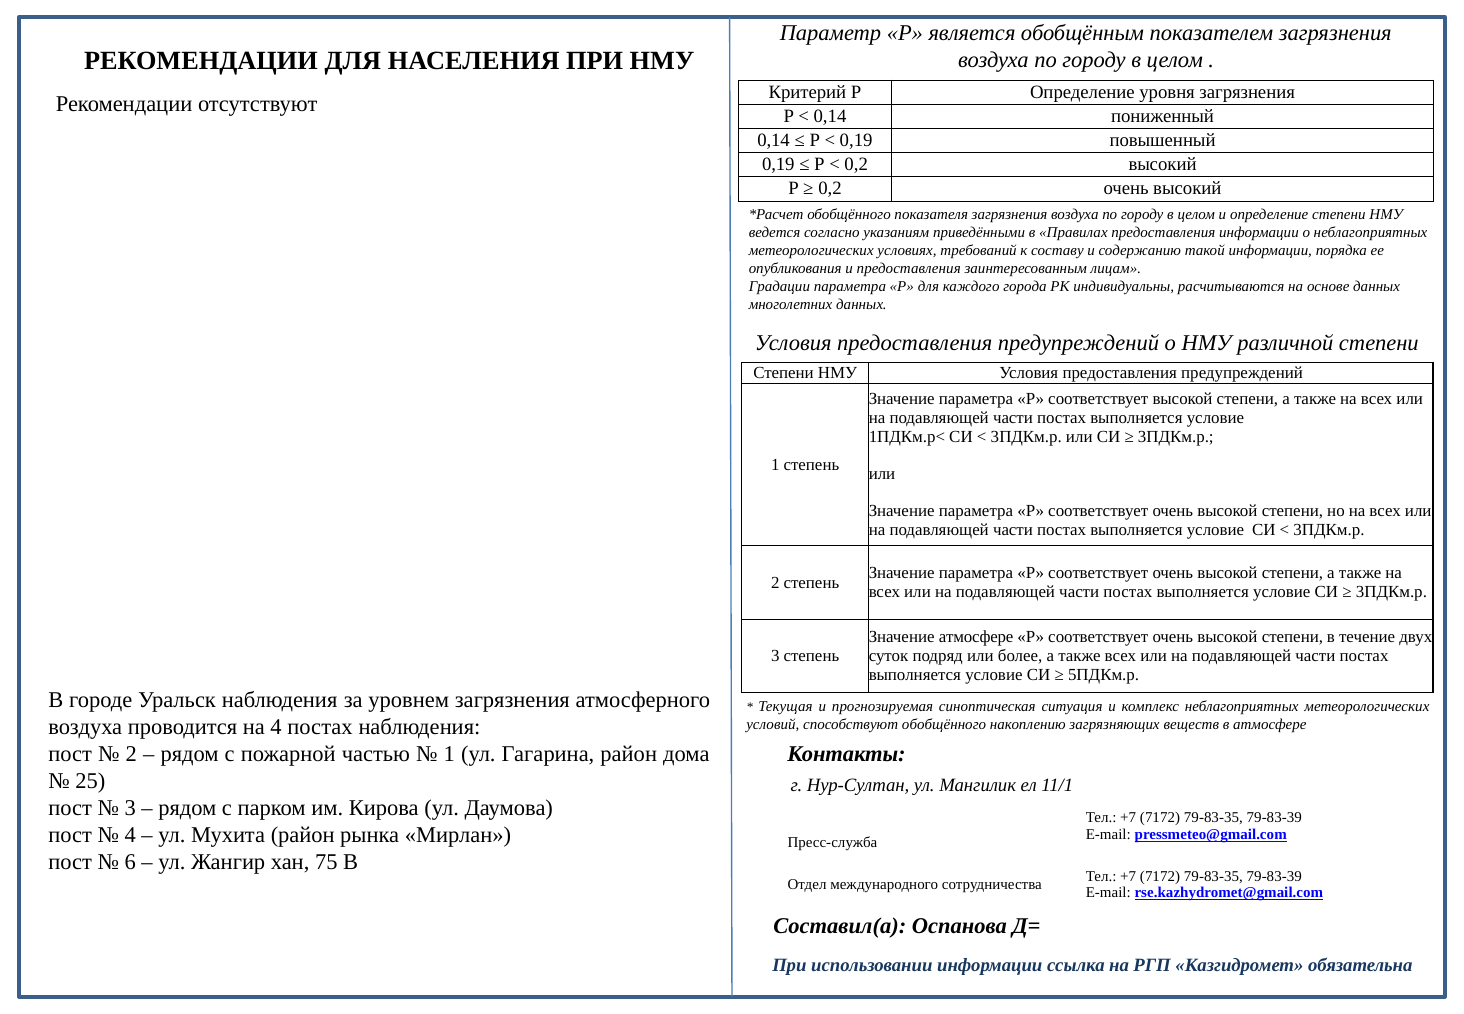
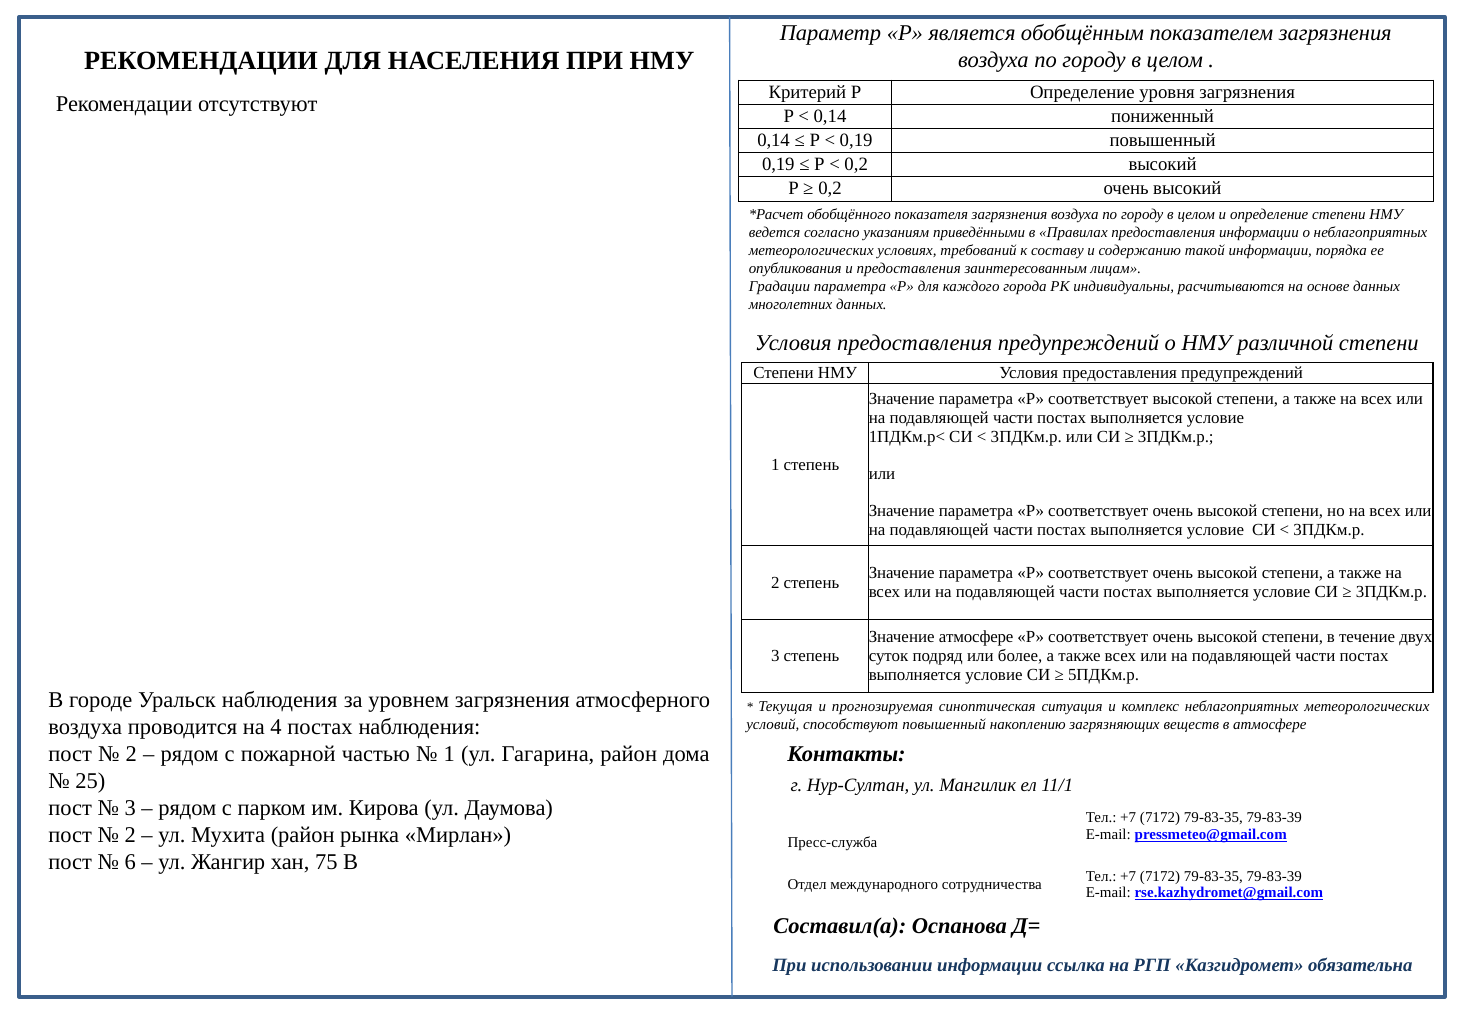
способствуют обобщённого: обобщённого -> повышенный
4 at (130, 835): 4 -> 2
